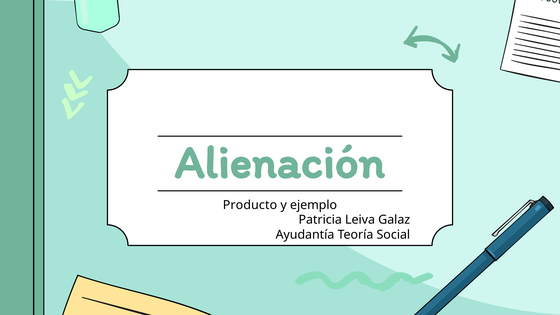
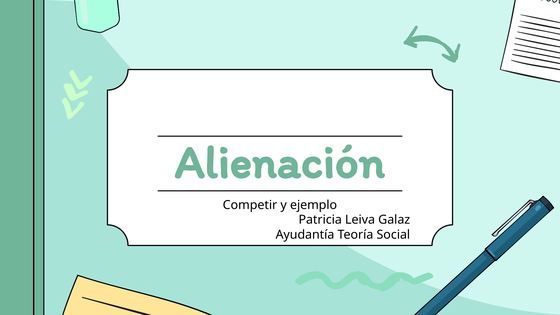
Producto: Producto -> Competir
